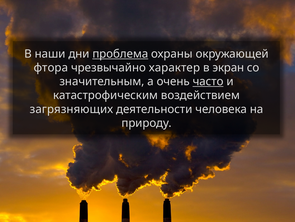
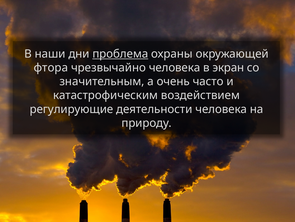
чрезвычайно характер: характер -> человека
часто underline: present -> none
загрязняющих: загрязняющих -> регулирующие
